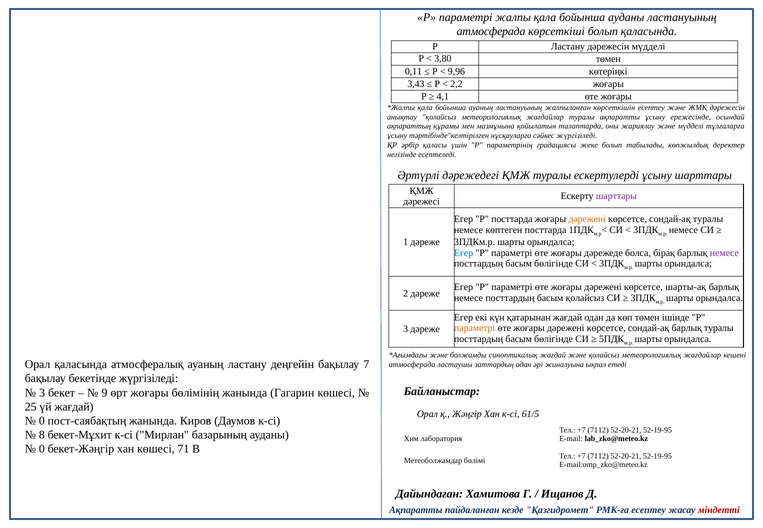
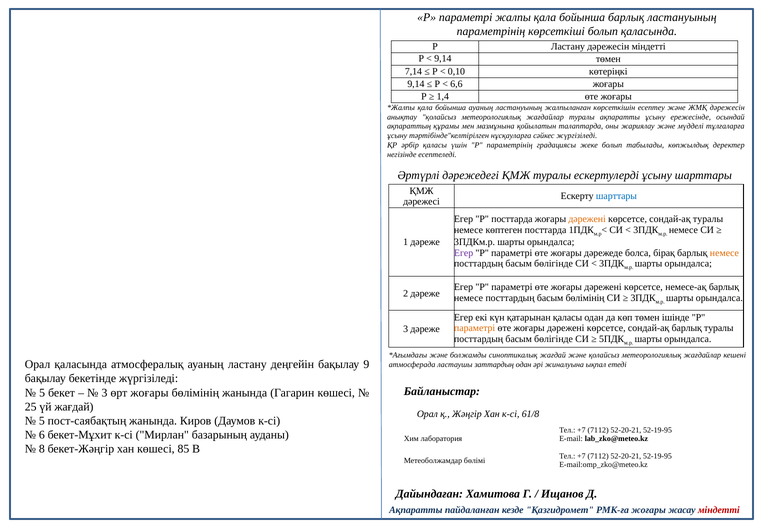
бойынша ауданы: ауданы -> барлық
атмосферада at (491, 31): атмосферада -> параметрінің
дәрежесін мүдделі: мүдделі -> міндетті
3,80 at (443, 59): 3,80 -> 9,14
0,11: 0,11 -> 7,14
9,96: 9,96 -> 0,10
3,43 at (416, 84): 3,43 -> 9,14
2,2: 2,2 -> 6,6
4,1: 4,1 -> 1,4
шарттары at (616, 196) colour: purple -> blue
Егер at (464, 253) colour: blue -> purple
немесе at (724, 253) colour: purple -> orange
шарты-ақ: шарты-ақ -> немесе-ақ
басым қолайсыз: қолайсыз -> бөлімінің
қатарынан жағдай: жағдай -> қаласы
7: 7 -> 9
3 at (42, 393): 3 -> 5
9 at (104, 393): 9 -> 3
61/5: 61/5 -> 61/8
0 at (42, 421): 0 -> 5
8: 8 -> 6
0 at (42, 449): 0 -> 8
71: 71 -> 85
РМК-ға есептеу: есептеу -> жоғары
